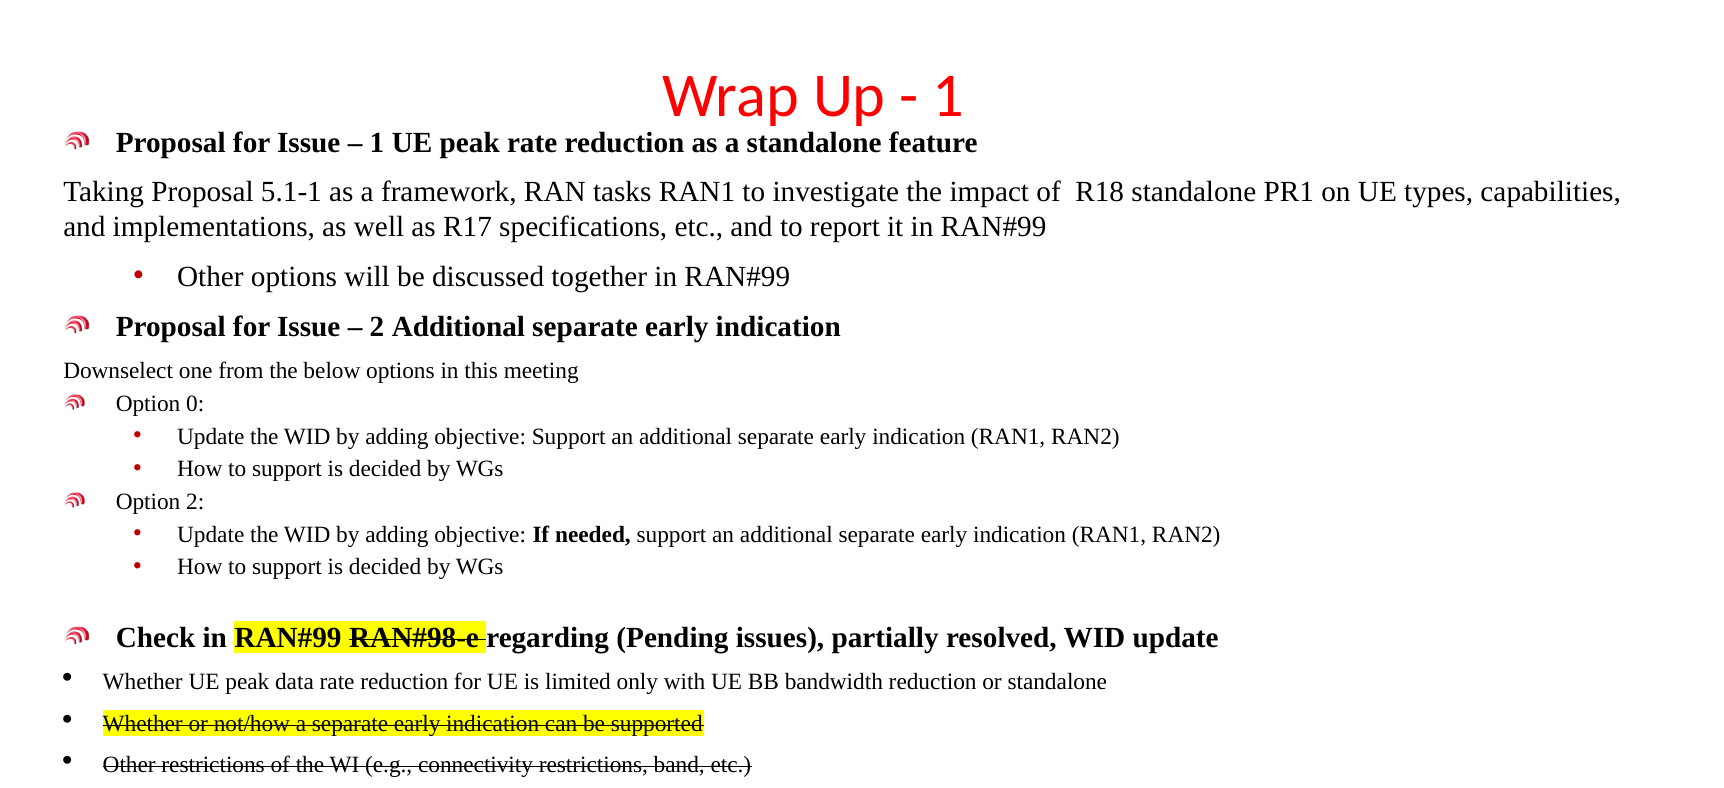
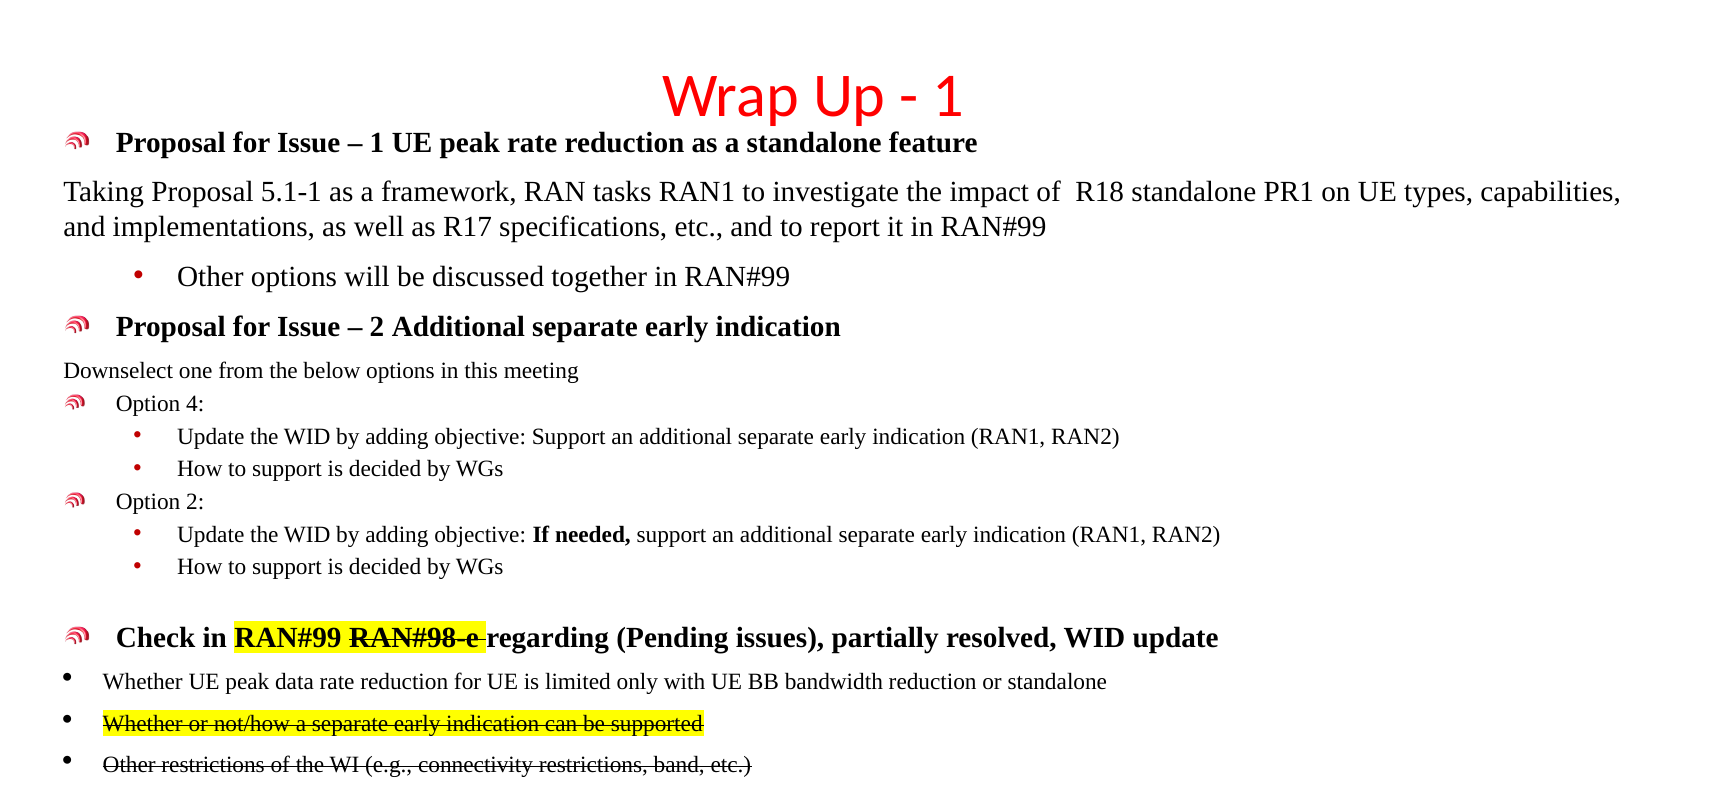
0: 0 -> 4
